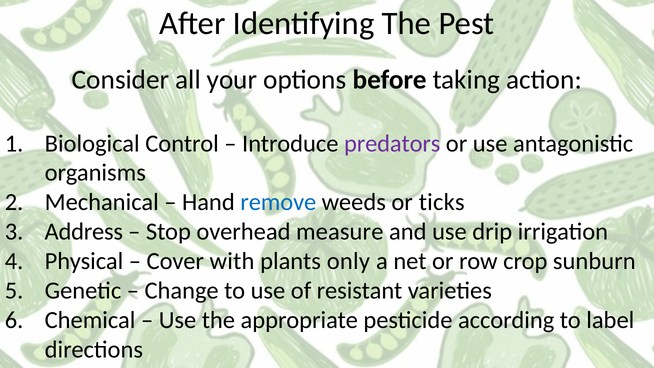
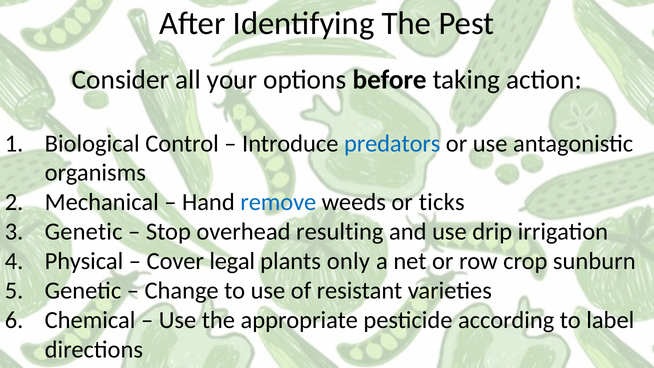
predators colour: purple -> blue
Address at (84, 232): Address -> Genetic
measure: measure -> resulting
with: with -> legal
